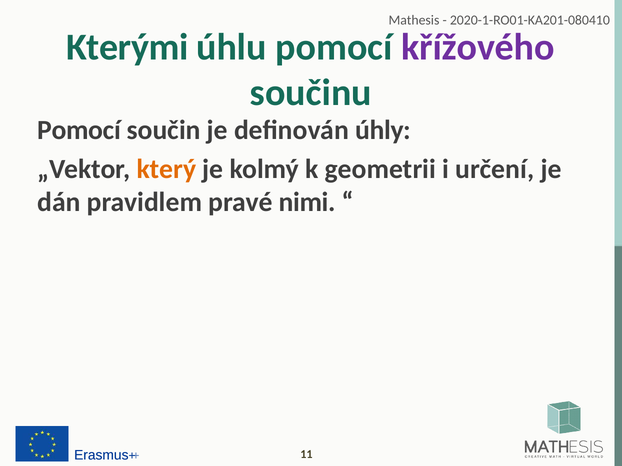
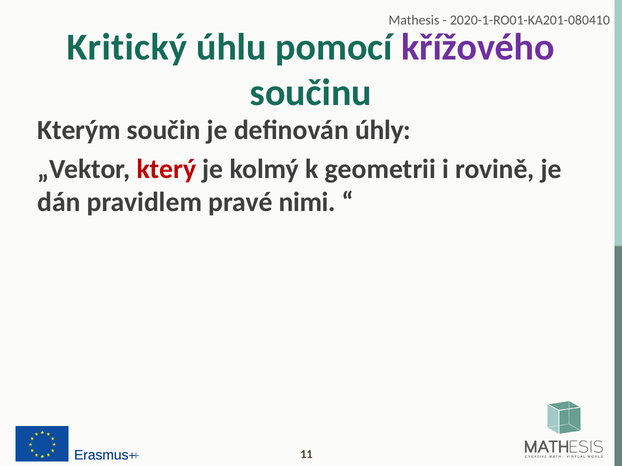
Kterými: Kterými -> Kritický
Pomocí at (79, 130): Pomocí -> Kterým
který colour: orange -> red
určení: určení -> rovině
